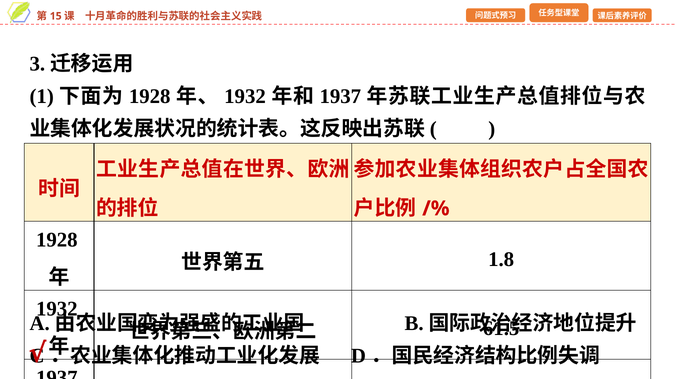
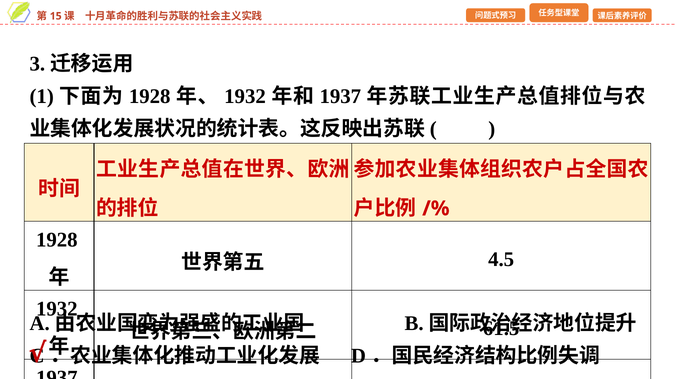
1.8: 1.8 -> 4.5
